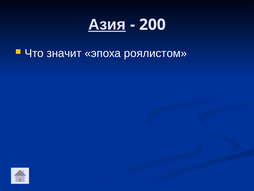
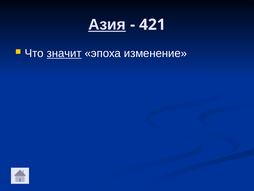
200: 200 -> 421
значит underline: none -> present
роялистом: роялистом -> изменение
